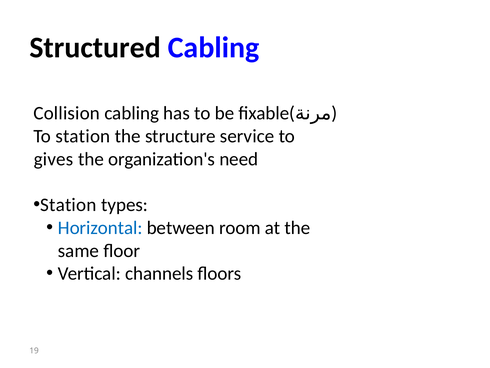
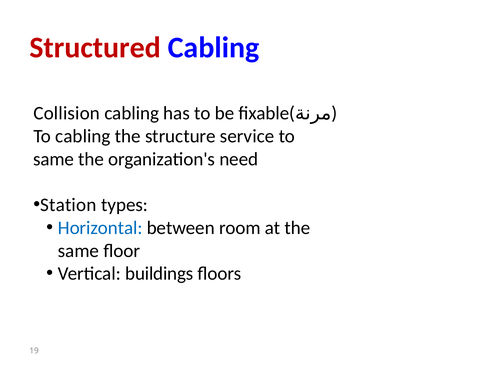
Structured colour: black -> red
To station: station -> cabling
gives at (53, 159): gives -> same
channels: channels -> buildings
